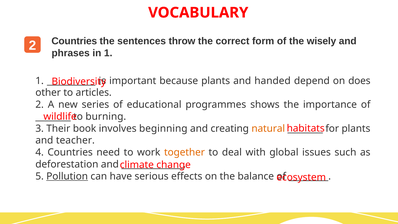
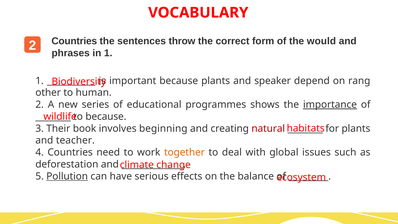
wisely: wisely -> would
handed: handed -> speaker
does: does -> rang
articles: articles -> human
importance underline: none -> present
to burning: burning -> because
natural colour: orange -> red
